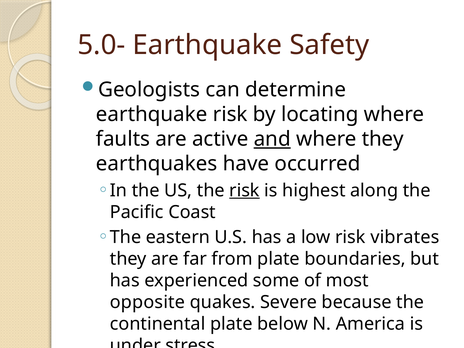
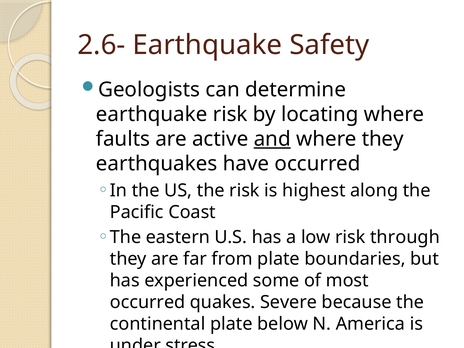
5.0-: 5.0- -> 2.6-
risk at (244, 190) underline: present -> none
vibrates: vibrates -> through
opposite at (147, 302): opposite -> occurred
